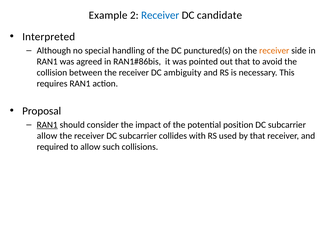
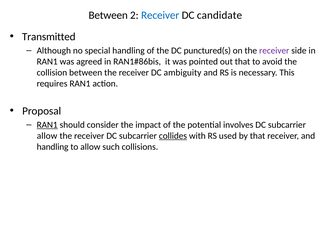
Example at (108, 15): Example -> Between
Interpreted: Interpreted -> Transmitted
receiver at (274, 51) colour: orange -> purple
position: position -> involves
collides underline: none -> present
required at (53, 147): required -> handling
